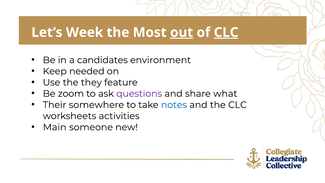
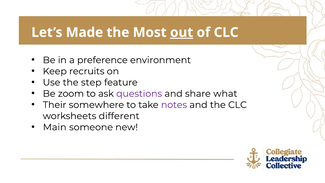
Week: Week -> Made
CLC at (226, 32) underline: present -> none
candidates: candidates -> preference
needed: needed -> recruits
they: they -> step
notes colour: blue -> purple
activities: activities -> different
